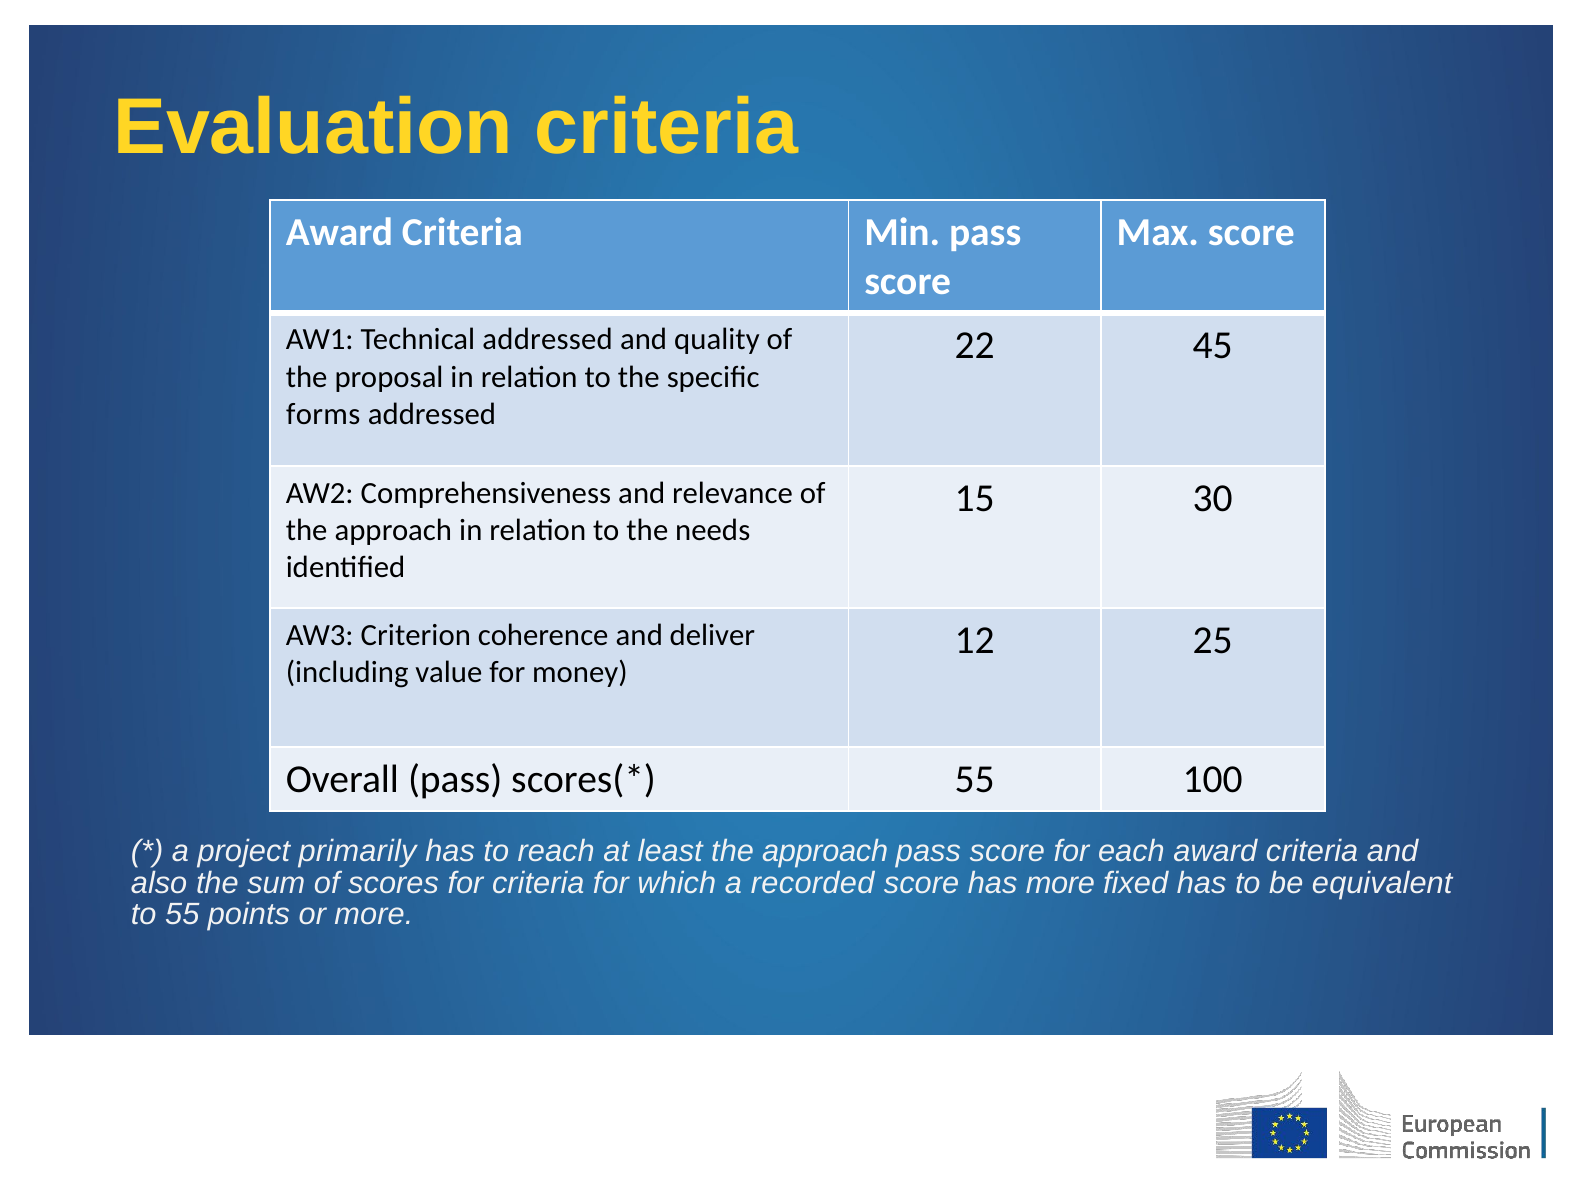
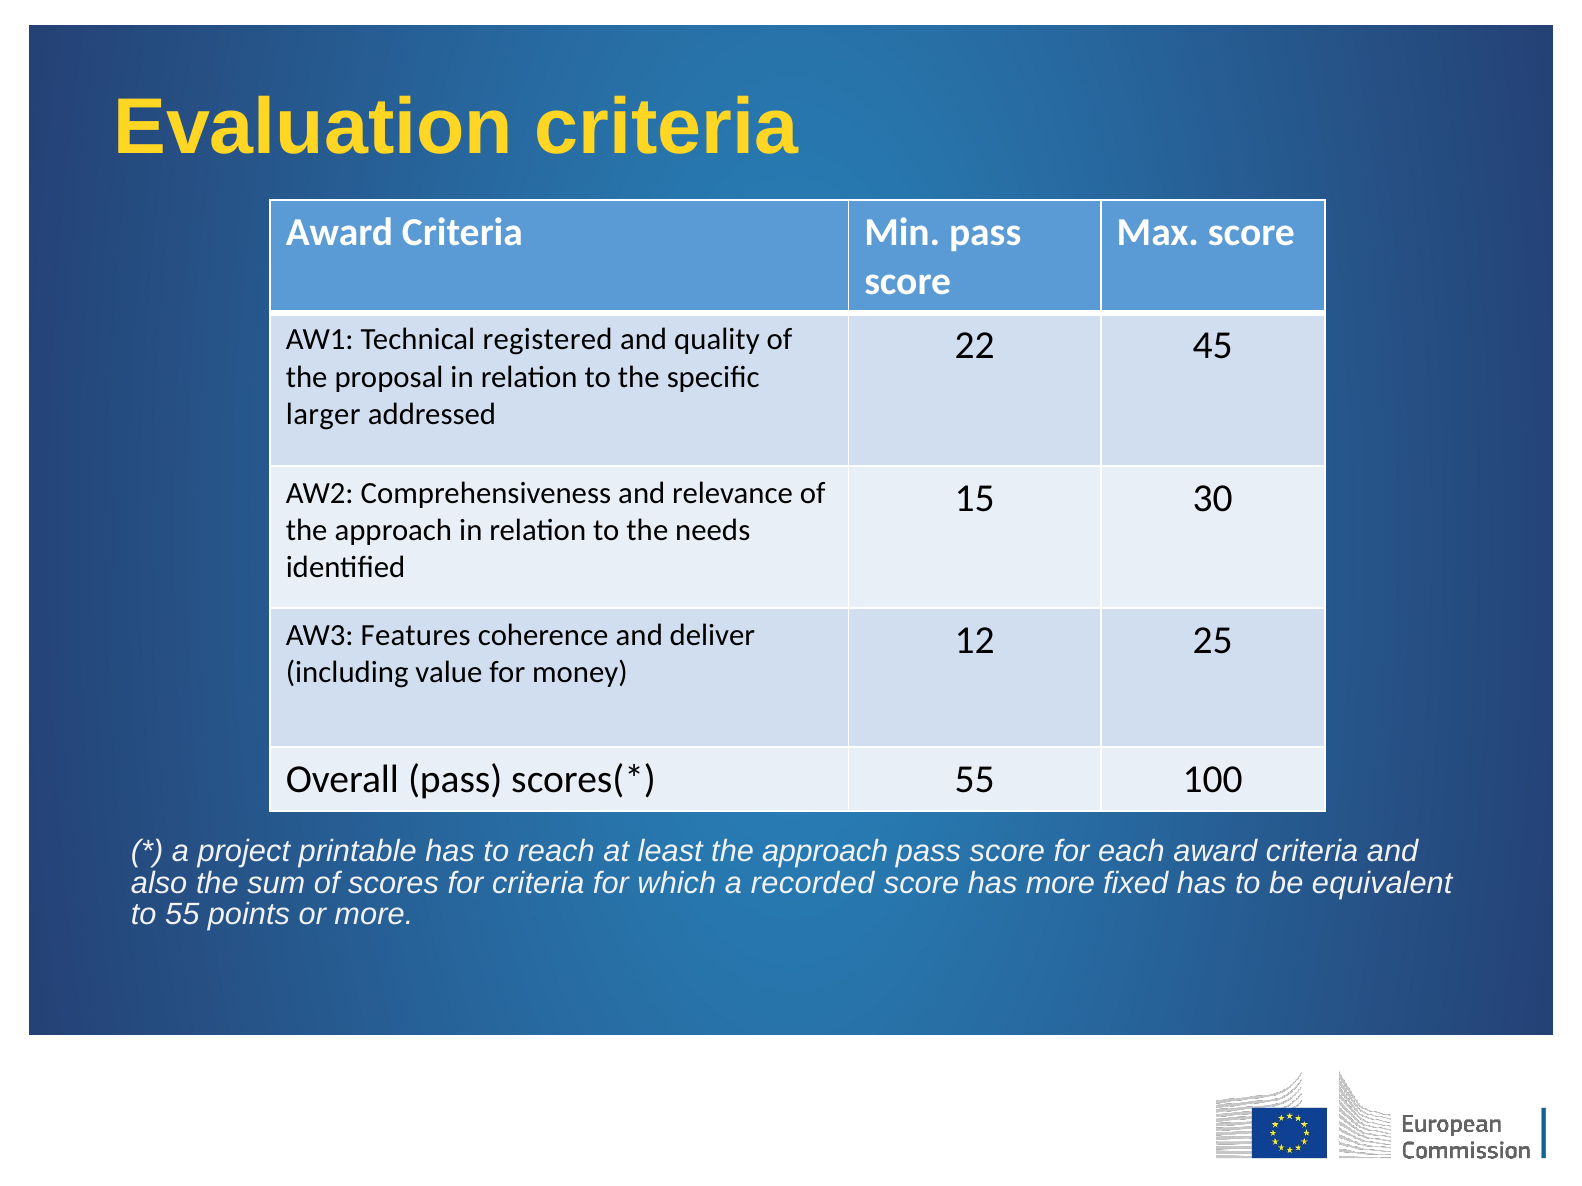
Technical addressed: addressed -> registered
forms: forms -> larger
Criterion: Criterion -> Features
primarily: primarily -> printable
